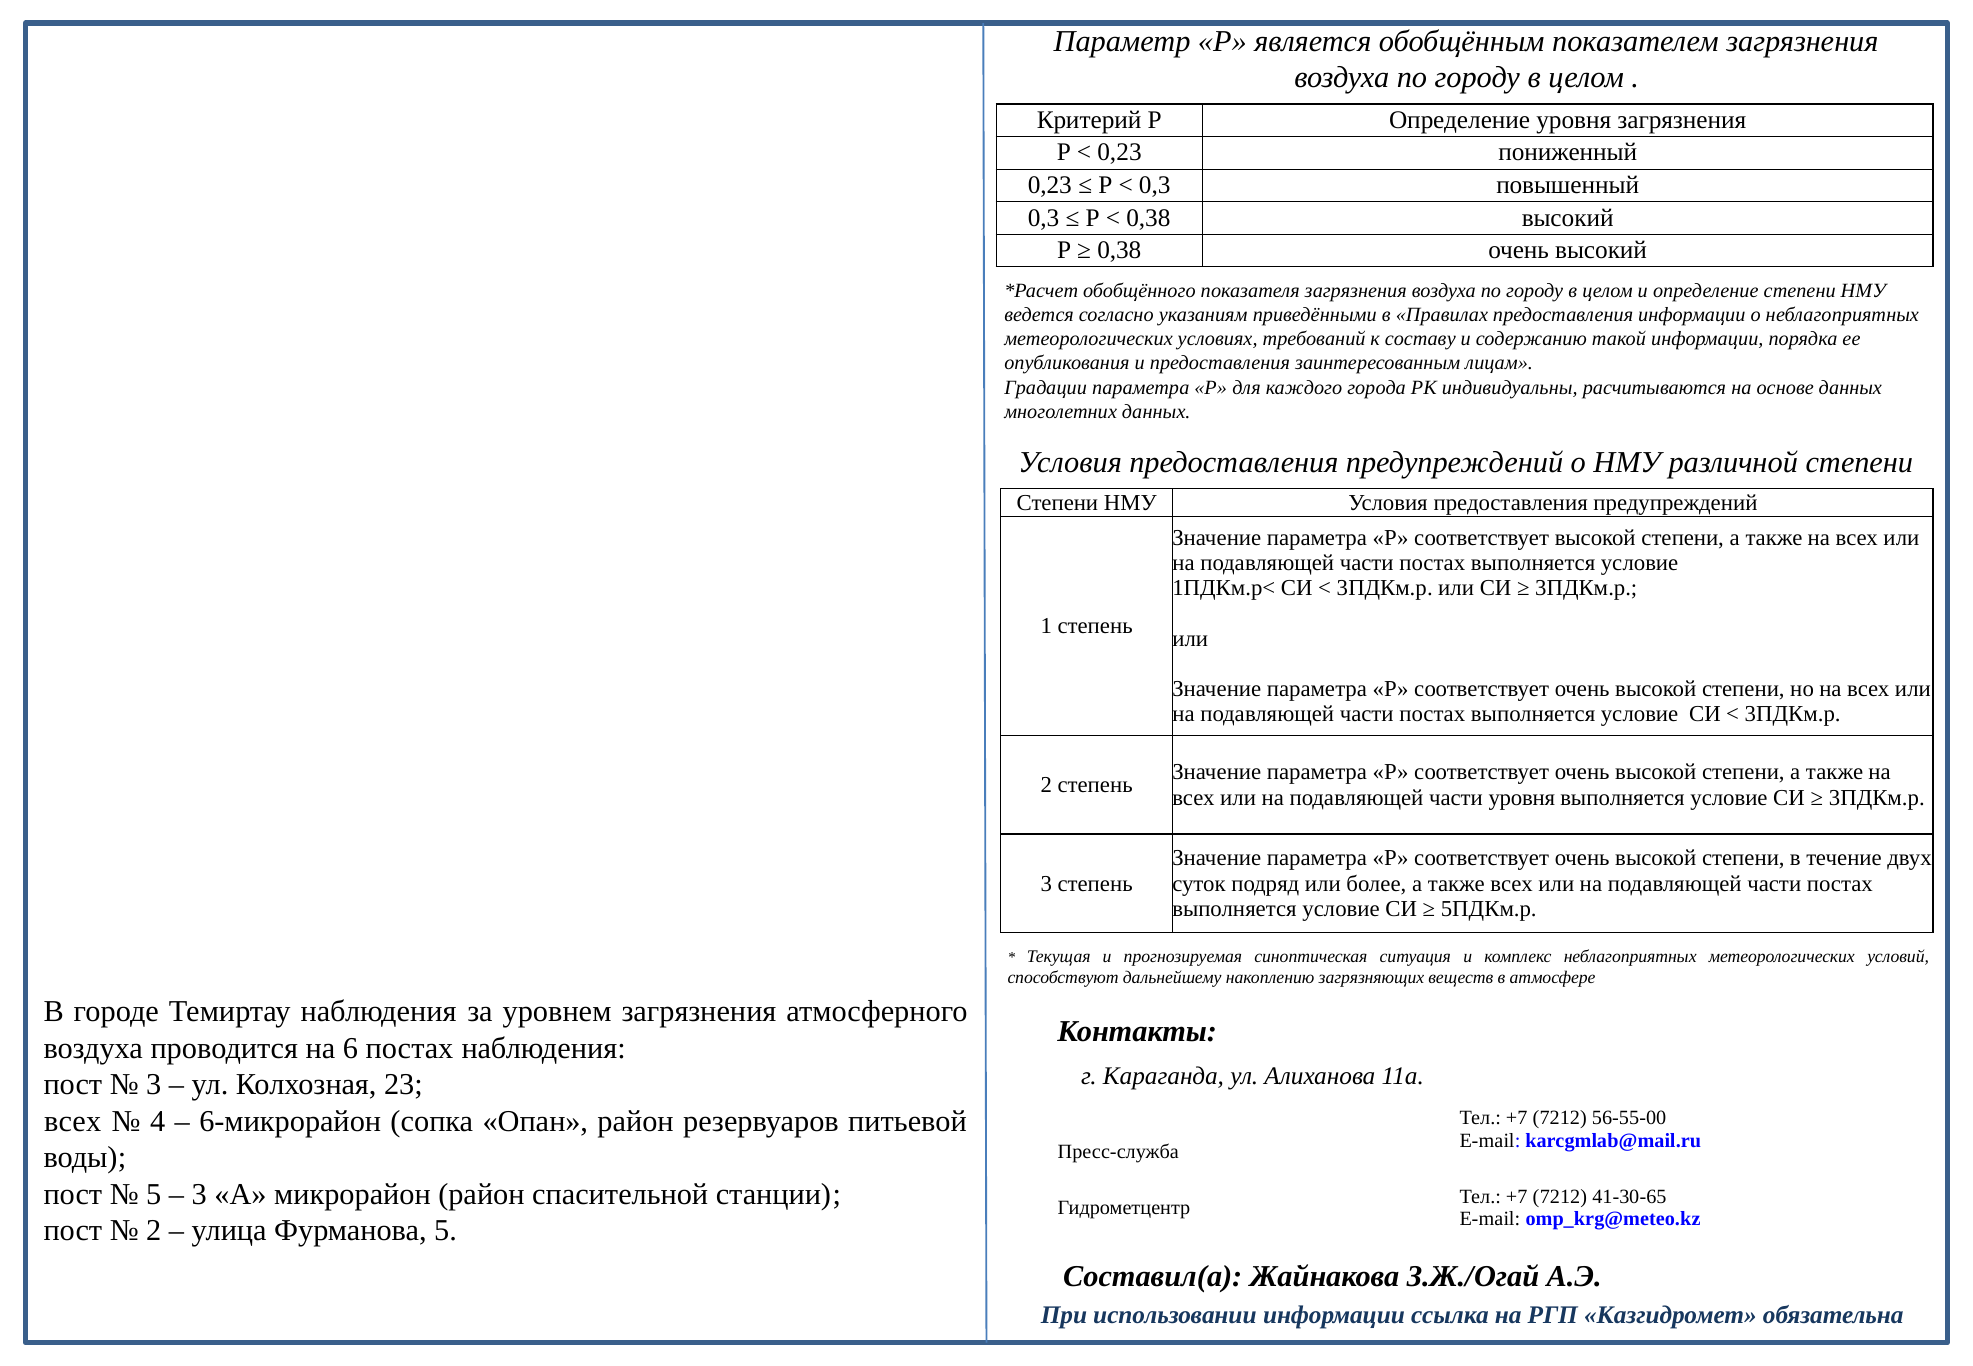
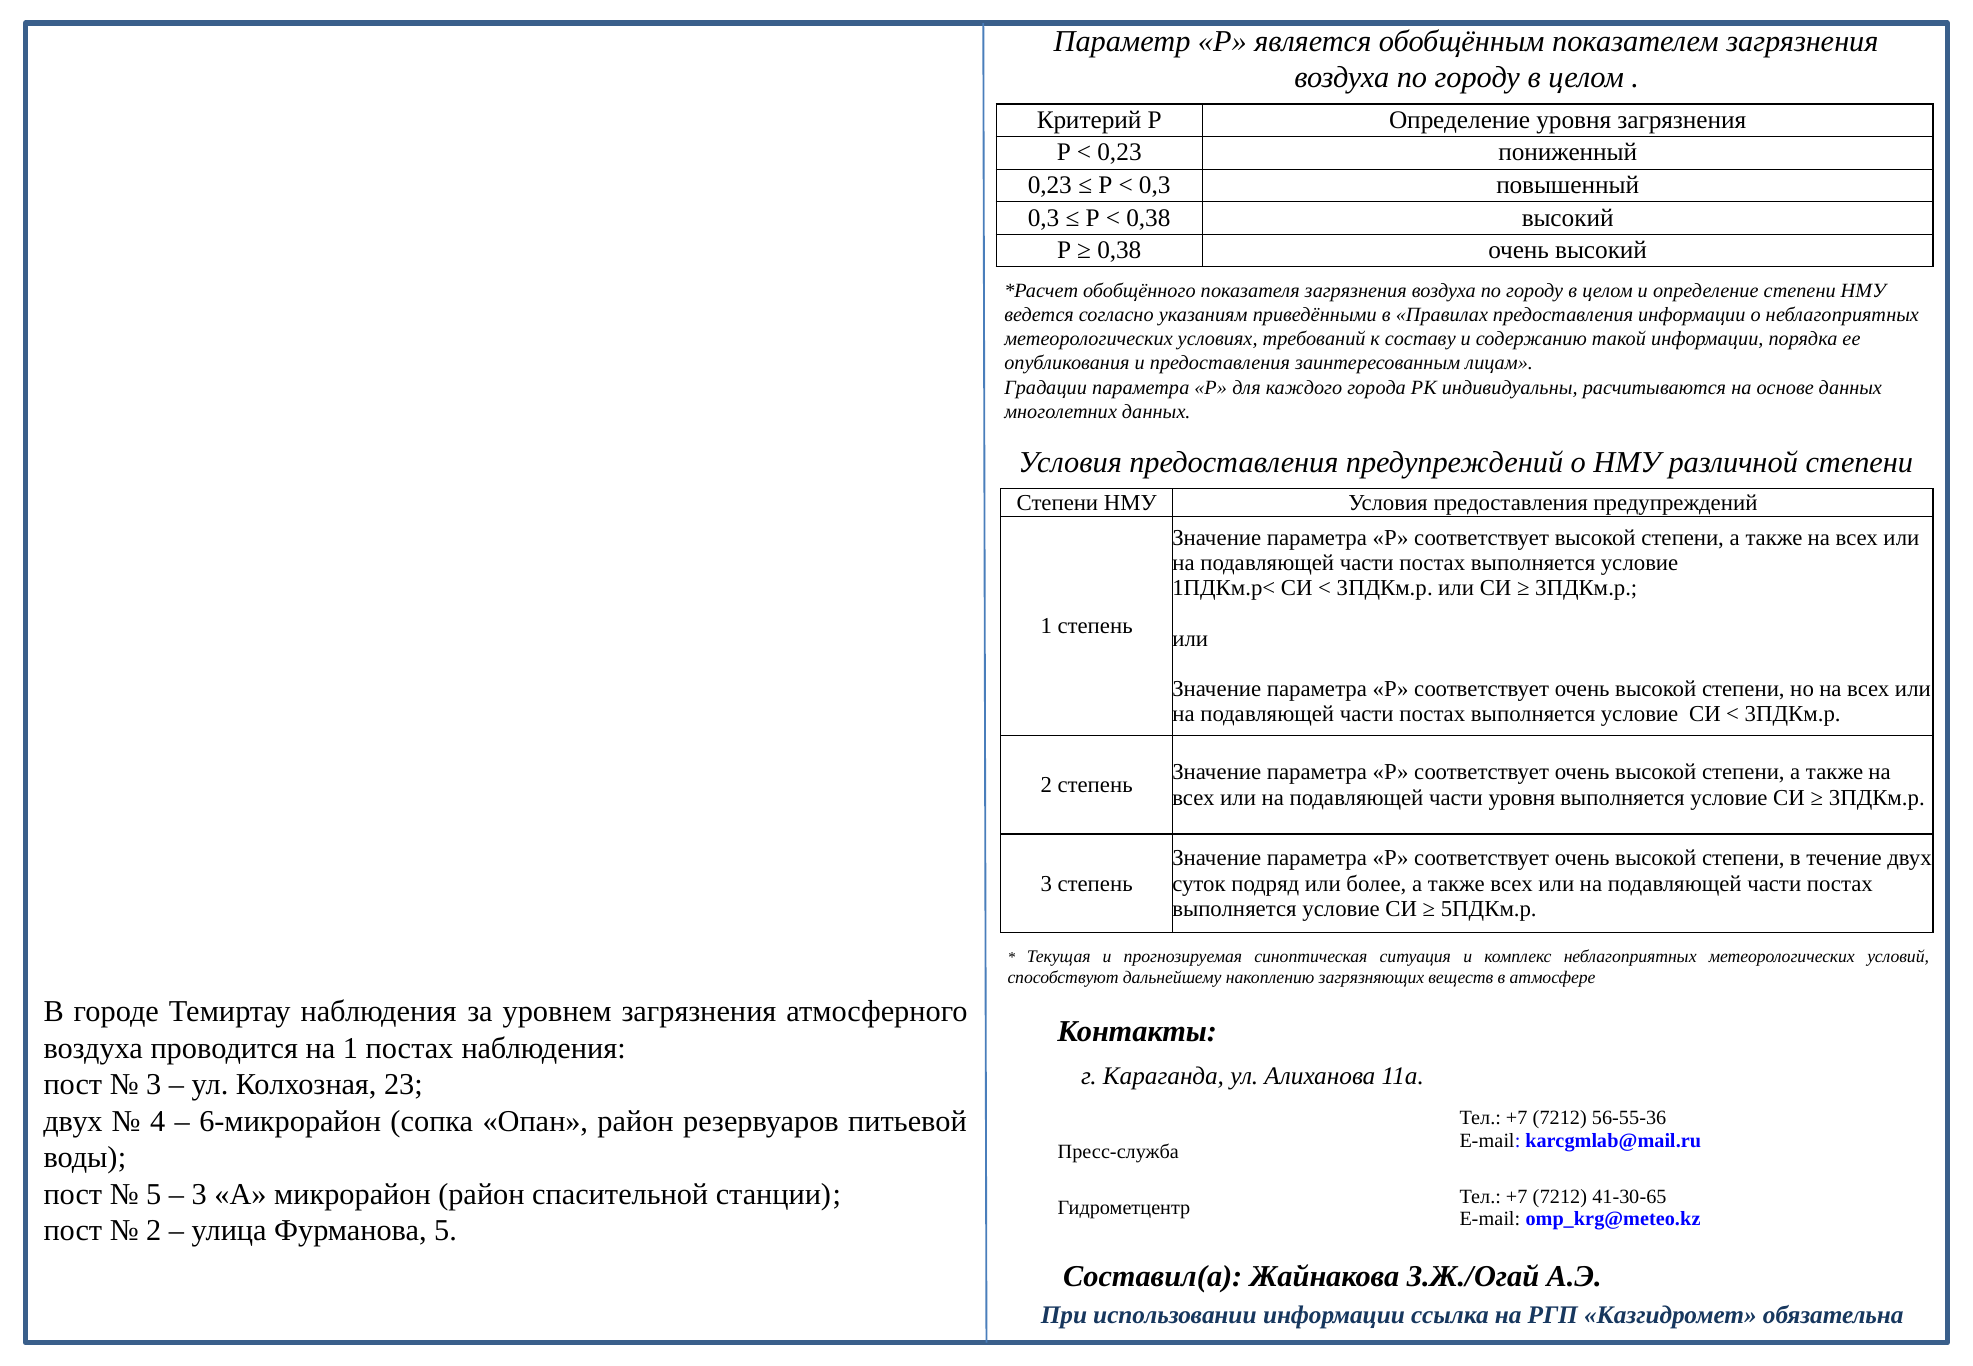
на 6: 6 -> 1
всех at (73, 1121): всех -> двух
56-55-00: 56-55-00 -> 56-55-36
